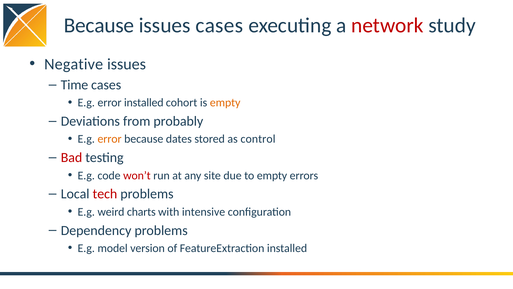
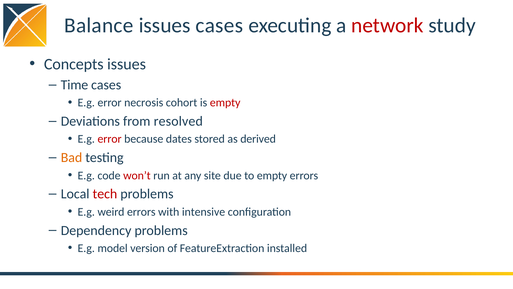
Because at (99, 26): Because -> Balance
Negative: Negative -> Concepts
error installed: installed -> necrosis
empty at (225, 103) colour: orange -> red
probably: probably -> resolved
error at (110, 139) colour: orange -> red
control: control -> derived
Bad colour: red -> orange
weird charts: charts -> errors
